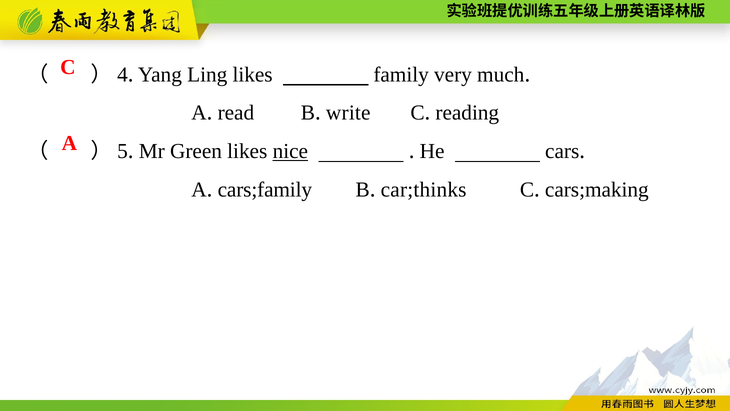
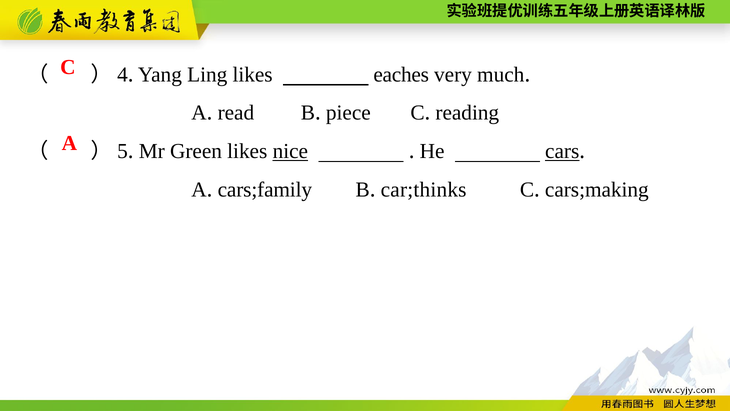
family: family -> eaches
write: write -> piece
cars underline: none -> present
